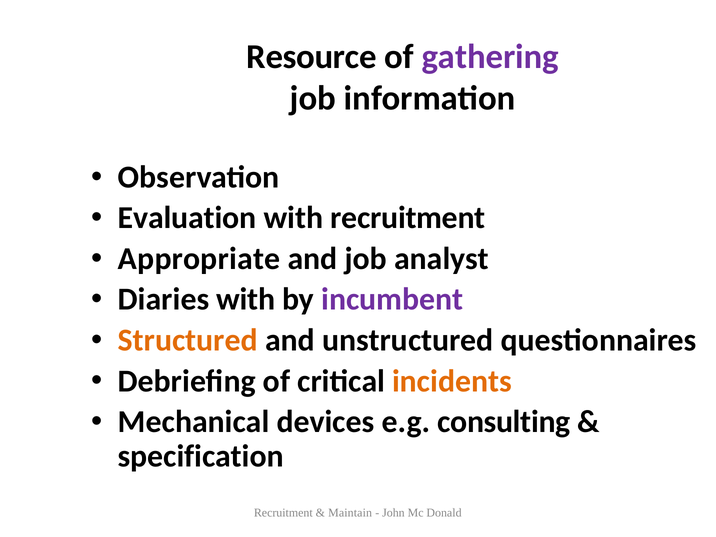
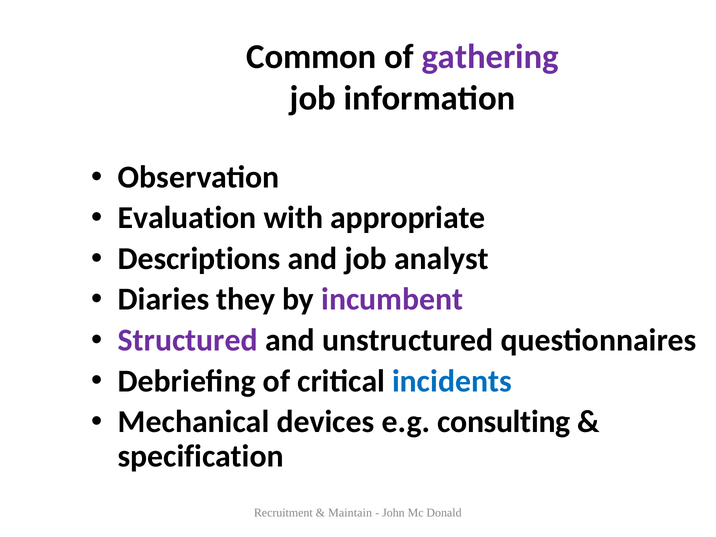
Resource: Resource -> Common
with recruitment: recruitment -> appropriate
Appropriate: Appropriate -> Descriptions
Diaries with: with -> they
Structured colour: orange -> purple
incidents colour: orange -> blue
